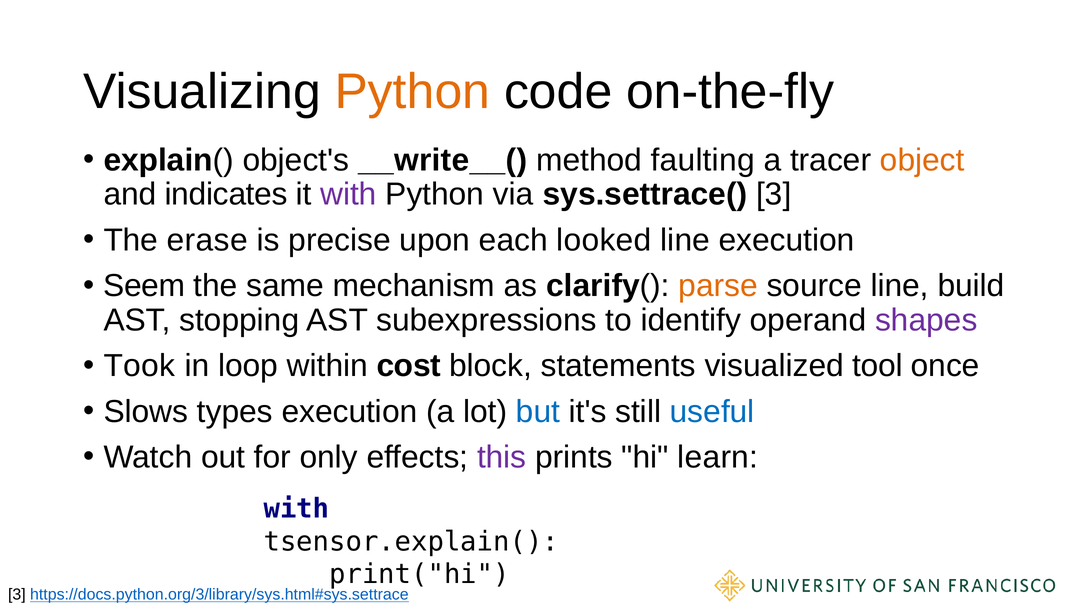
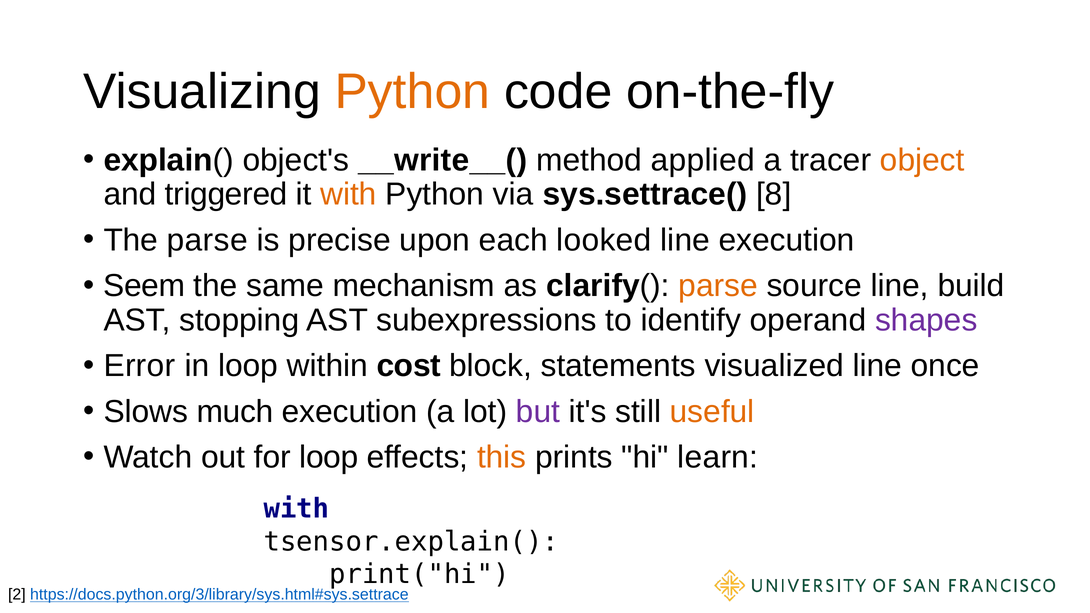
faulting: faulting -> applied
indicates: indicates -> triggered
with at (348, 194) colour: purple -> orange
sys.settrace( 3: 3 -> 8
The erase: erase -> parse
Took: Took -> Error
visualized tool: tool -> line
types: types -> much
but colour: blue -> purple
useful colour: blue -> orange
for only: only -> loop
this colour: purple -> orange
3 at (17, 595): 3 -> 2
